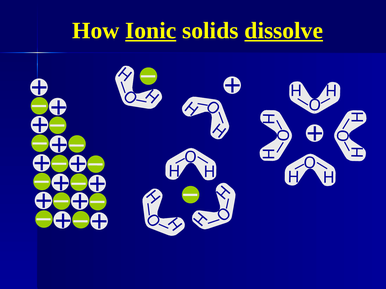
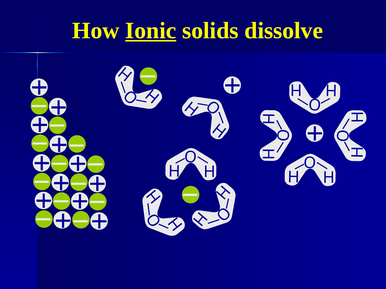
dissolve underline: present -> none
